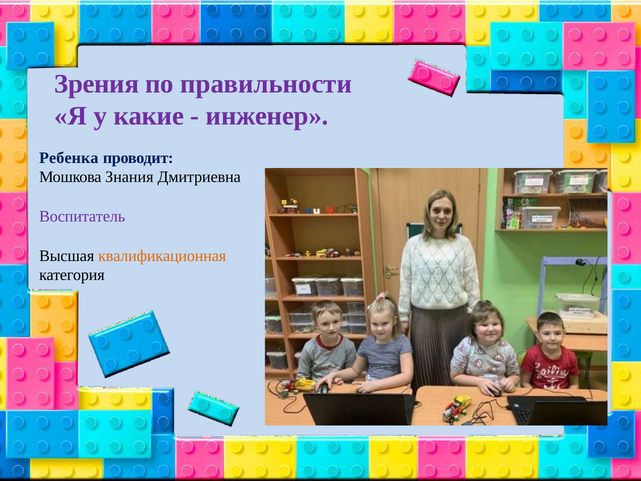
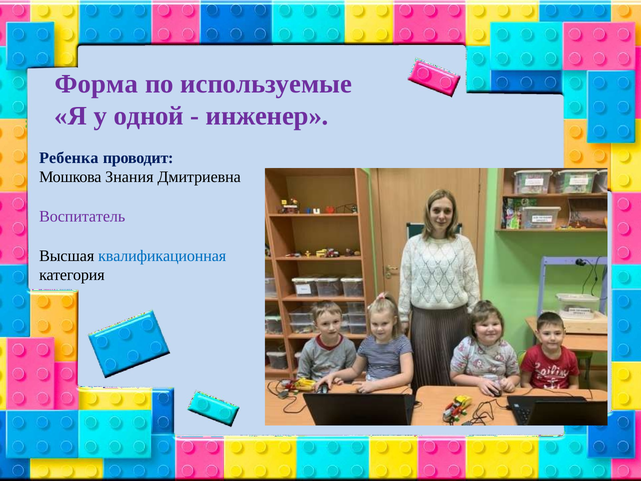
Зрения: Зрения -> Форма
правильности: правильности -> используемые
какие: какие -> одной
квалификационная colour: orange -> blue
